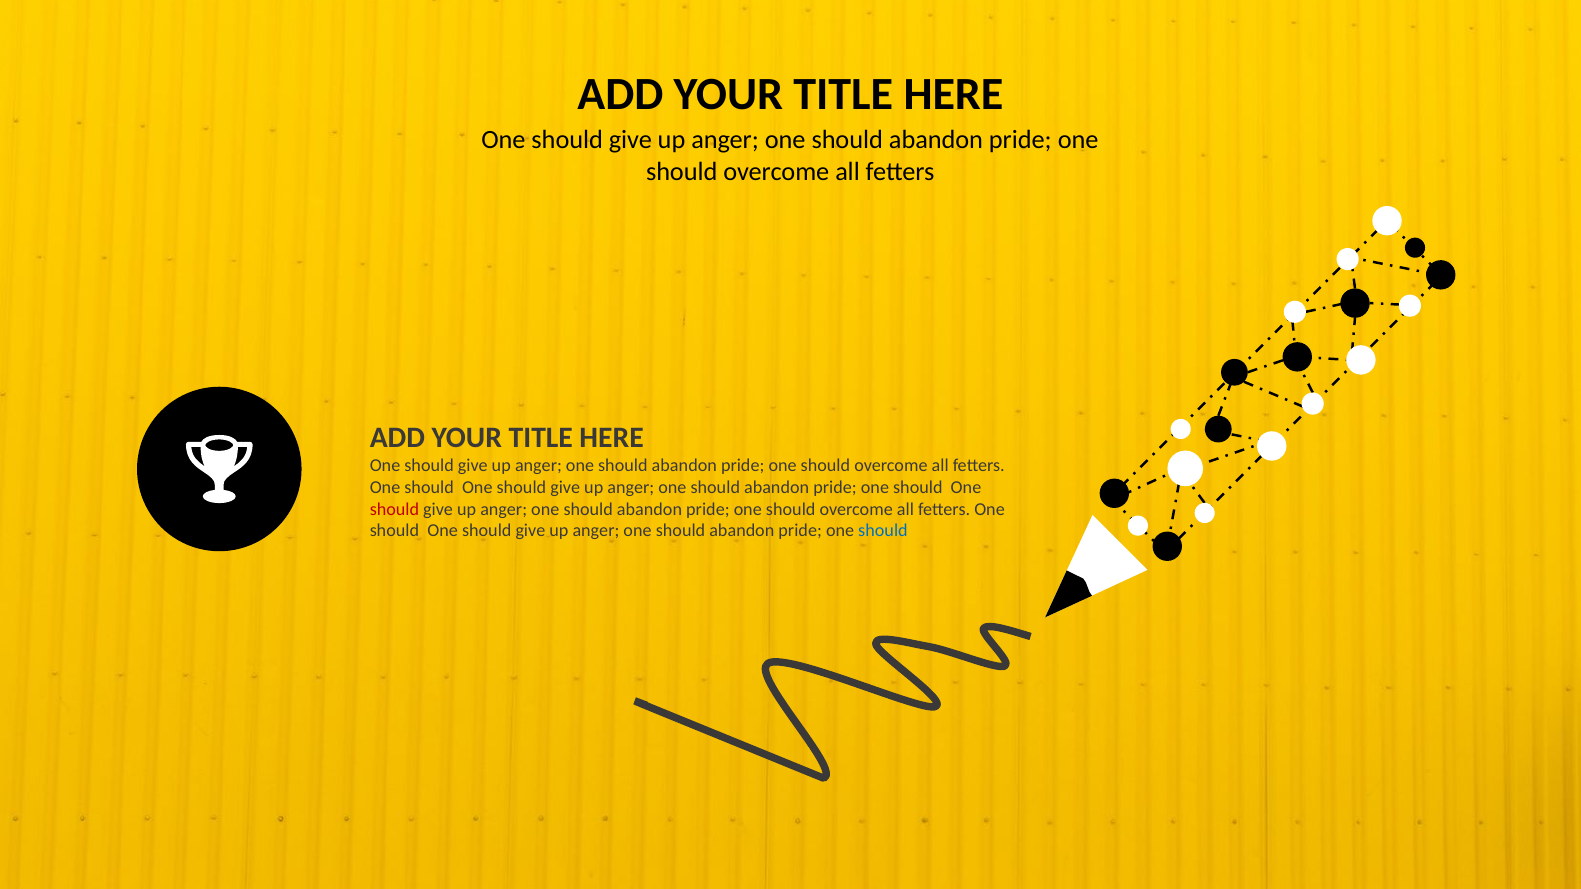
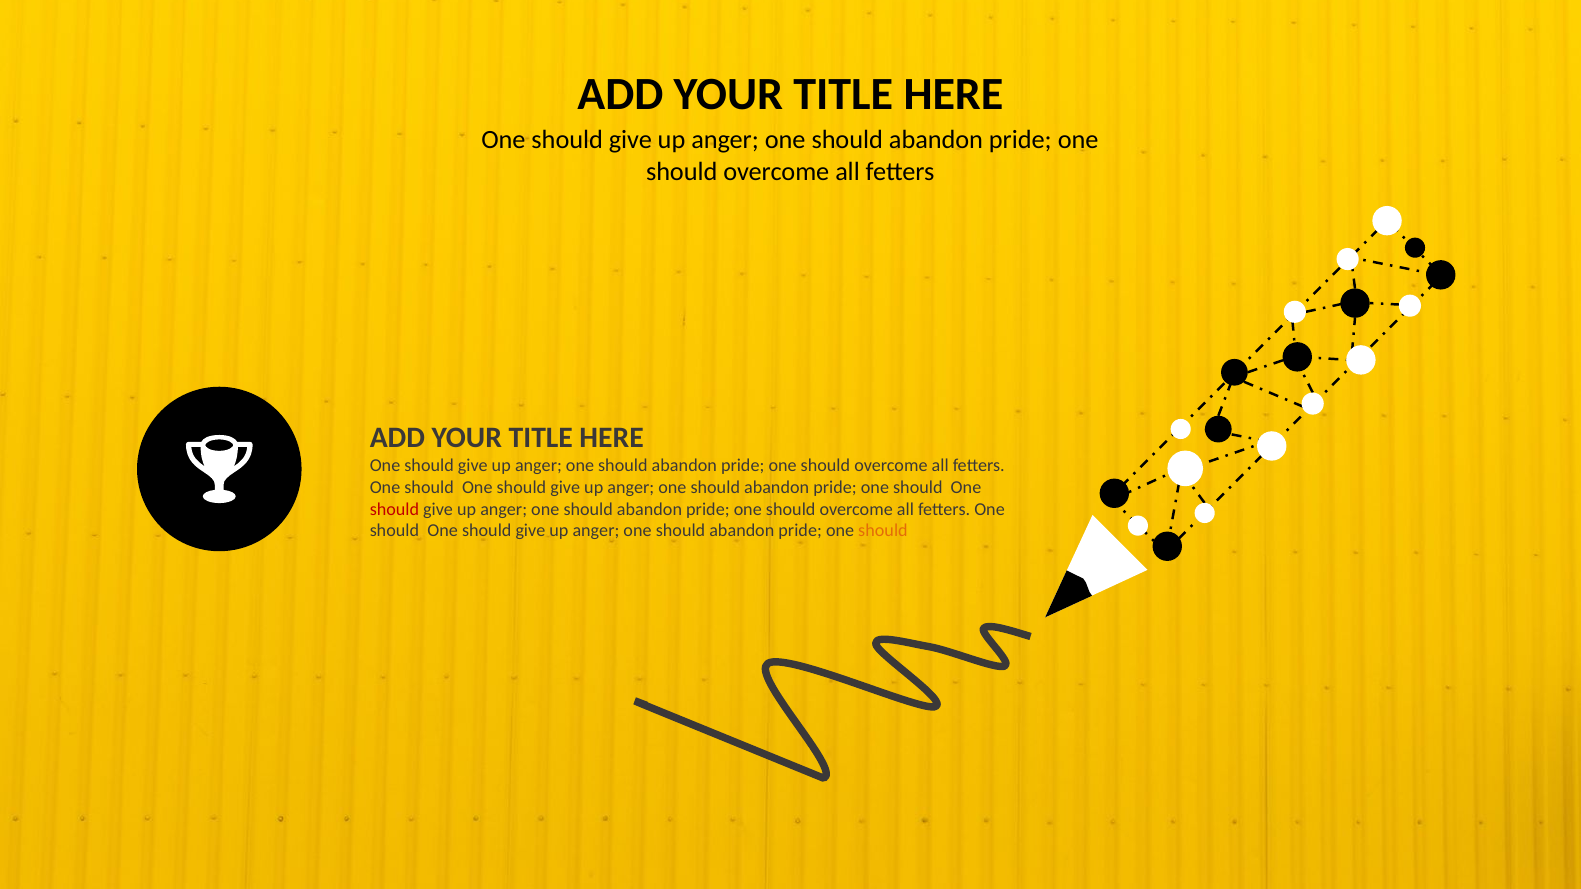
should at (883, 531) colour: blue -> orange
